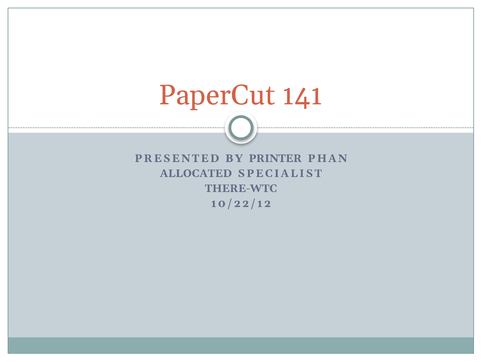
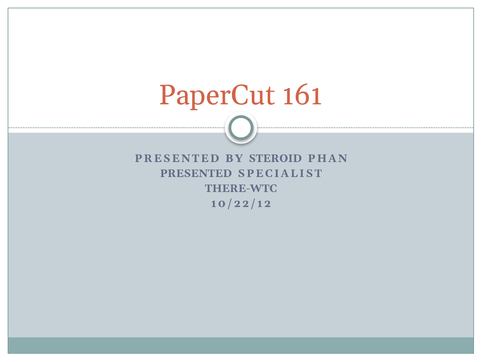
141: 141 -> 161
PRINTER: PRINTER -> STEROID
ALLOCATED at (196, 173): ALLOCATED -> PRESENTED
